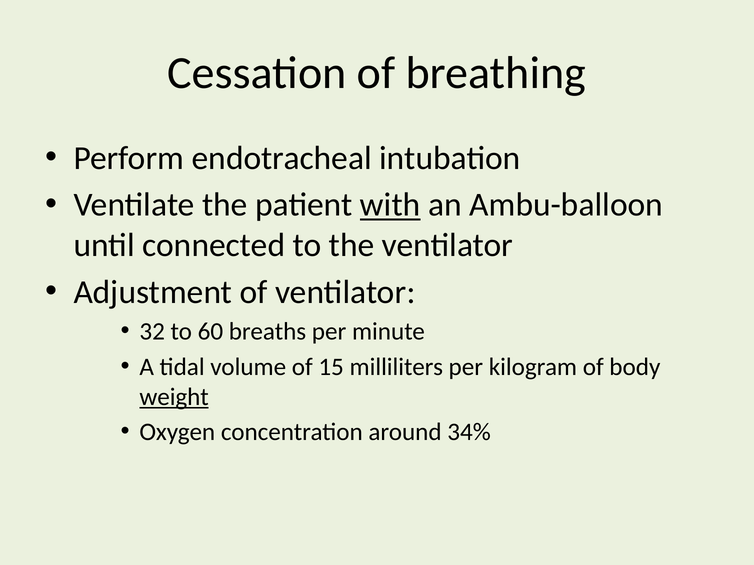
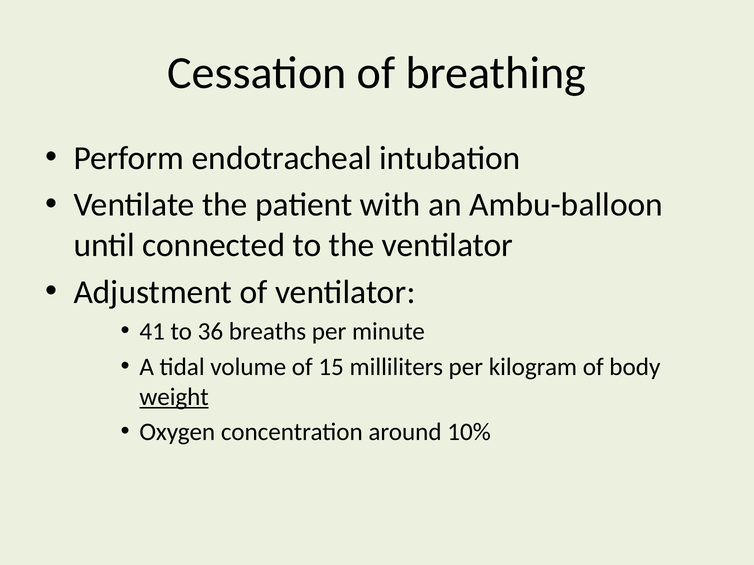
with underline: present -> none
32: 32 -> 41
60: 60 -> 36
34%: 34% -> 10%
